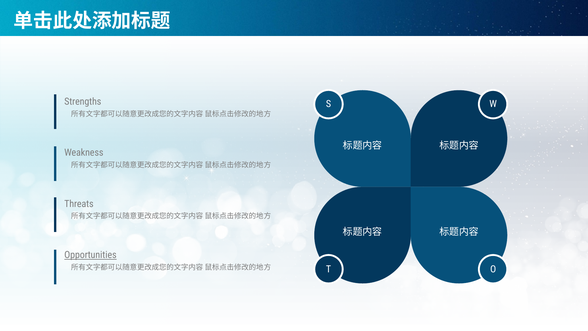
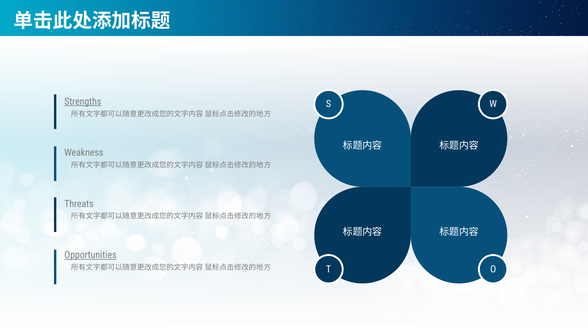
Strengths underline: none -> present
